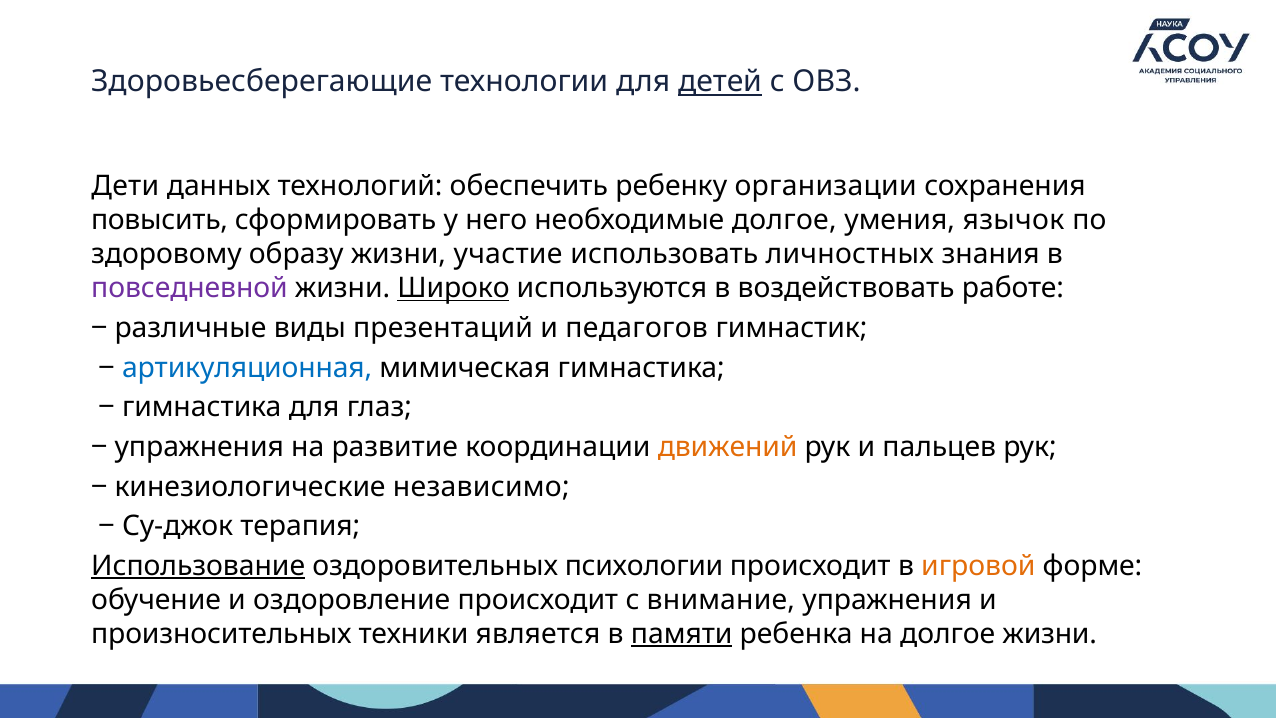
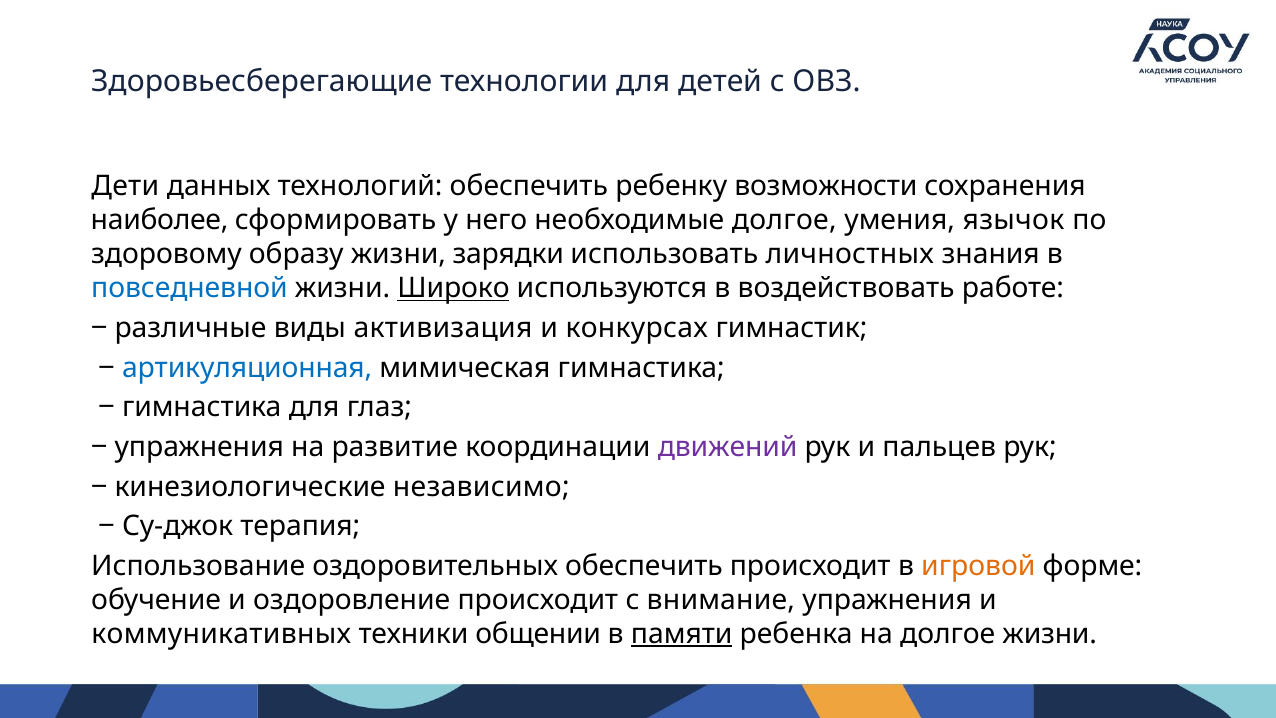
детей underline: present -> none
организации: организации -> возможности
повысить: повысить -> наиболее
участие: участие -> зарядки
повседневной colour: purple -> blue
презентаций: презентаций -> активизация
педагогов: педагогов -> конкурсах
движений colour: orange -> purple
Использование underline: present -> none
оздоровительных психологии: психологии -> обеспечить
произносительных: произносительных -> коммуникативных
является: является -> общении
